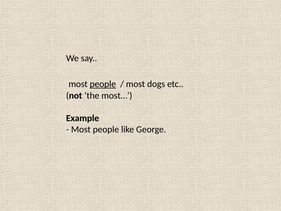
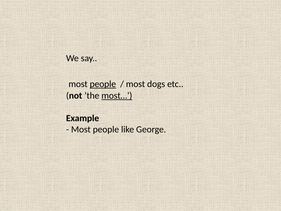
most… underline: none -> present
